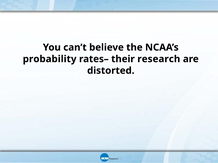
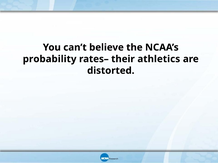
research: research -> athletics
